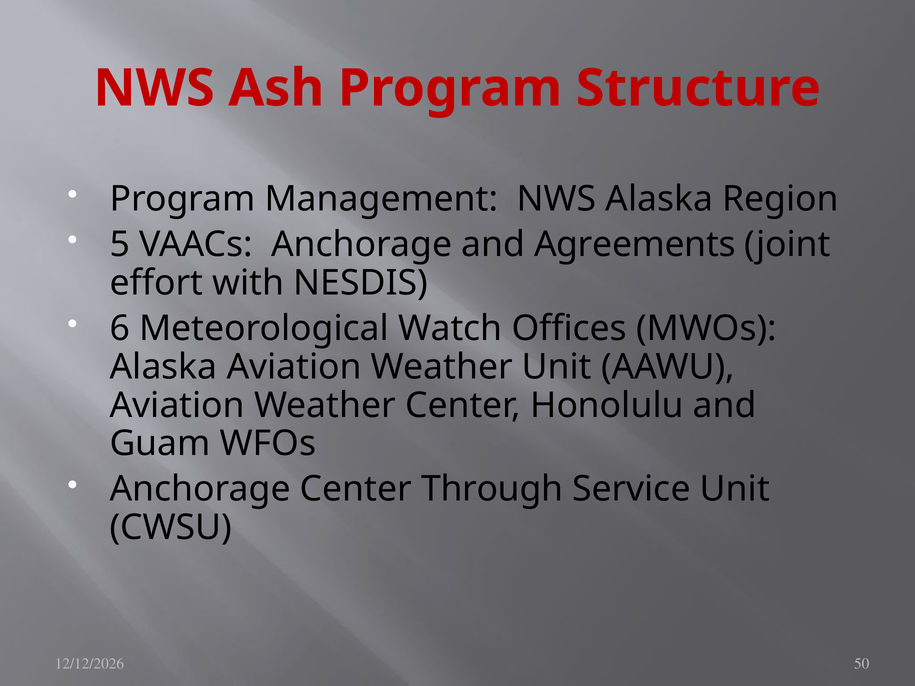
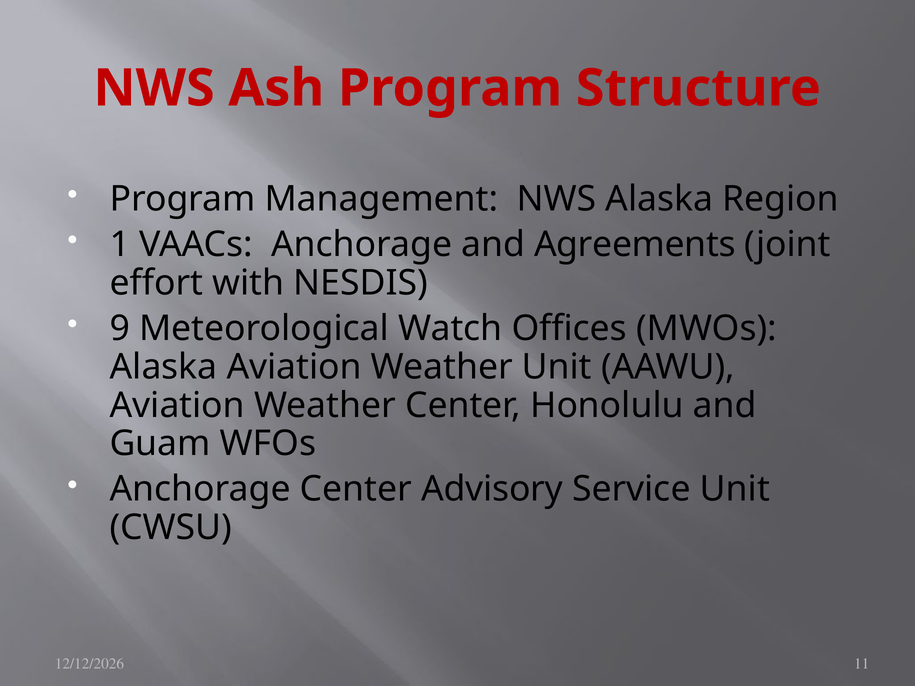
5: 5 -> 1
6: 6 -> 9
Through: Through -> Advisory
50: 50 -> 11
